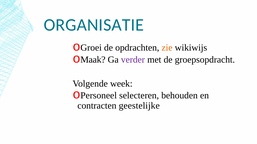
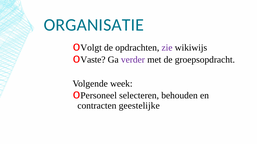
Groei: Groei -> Volgt
zie colour: orange -> purple
Maak: Maak -> Vaste
